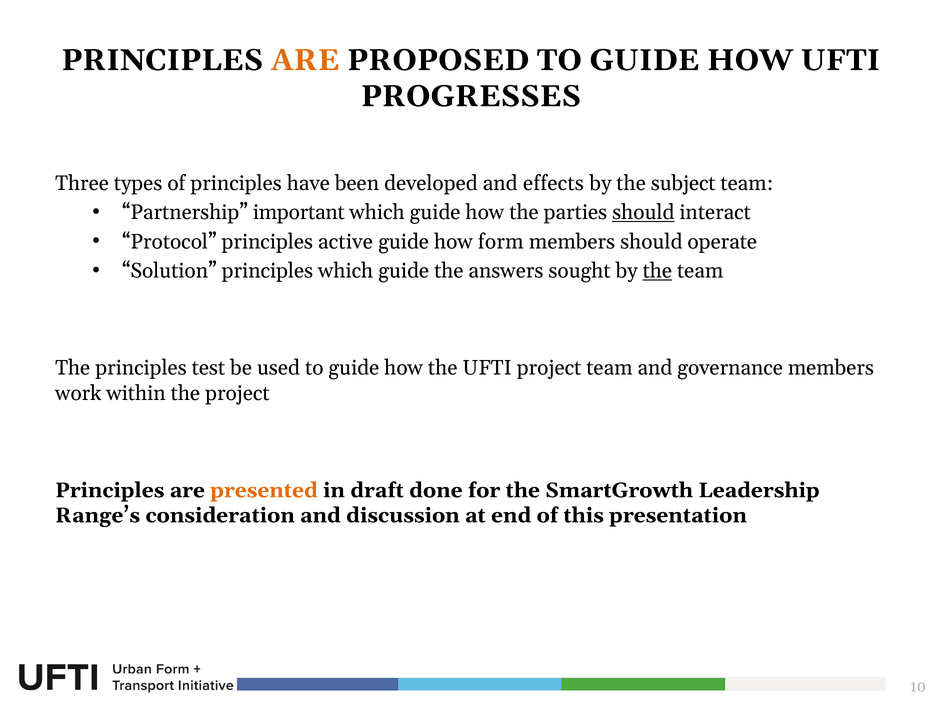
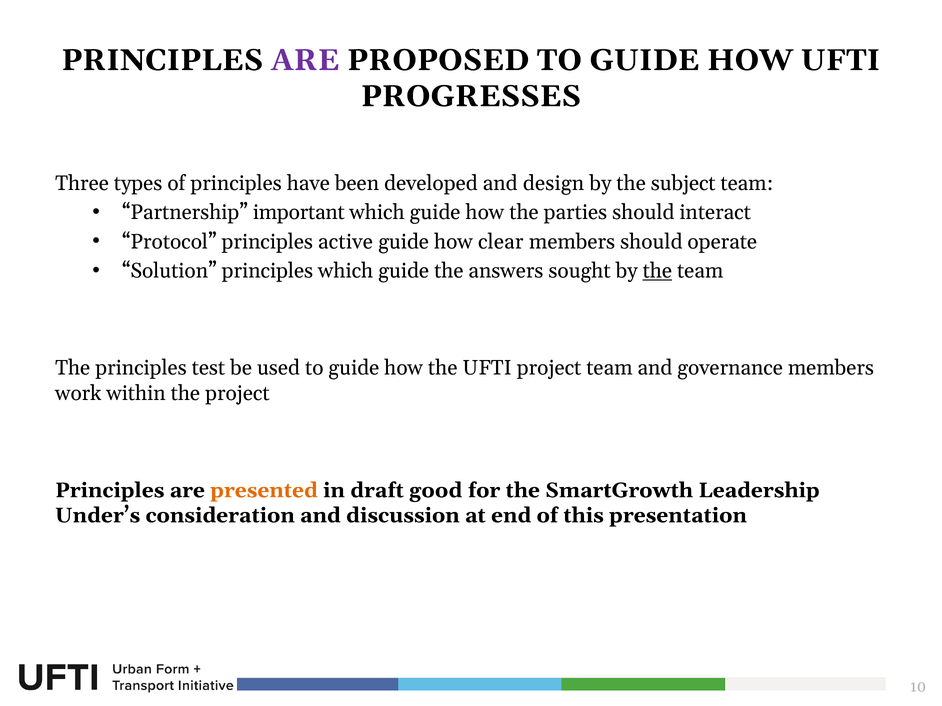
ARE at (305, 60) colour: orange -> purple
effects: effects -> design
should at (643, 213) underline: present -> none
form: form -> clear
done: done -> good
Range’s: Range’s -> Under’s
